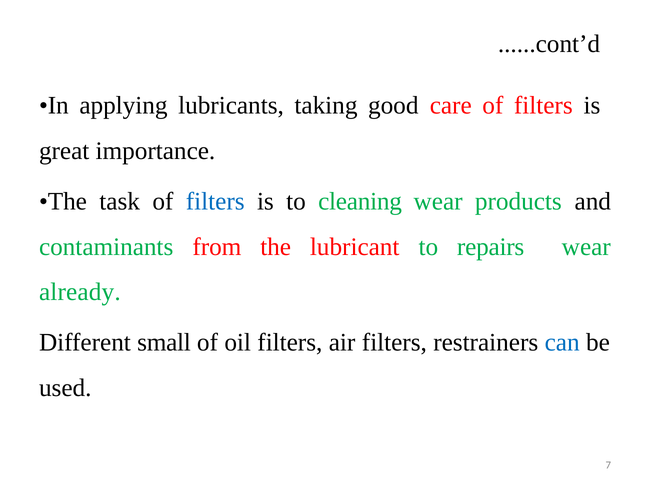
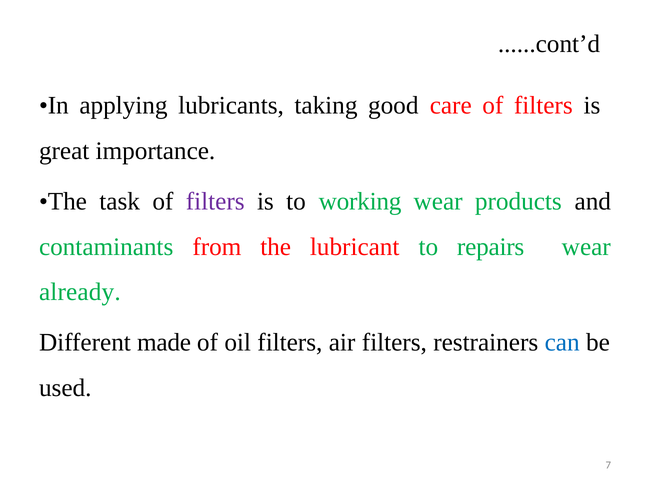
filters at (215, 202) colour: blue -> purple
cleaning: cleaning -> working
small: small -> made
